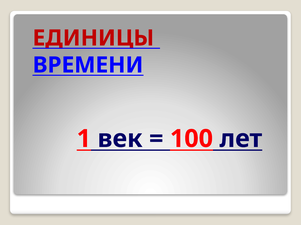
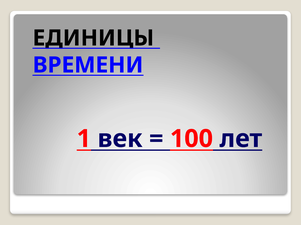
ЕДИНИЦЫ colour: red -> black
